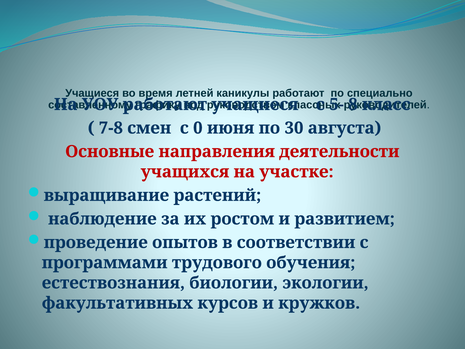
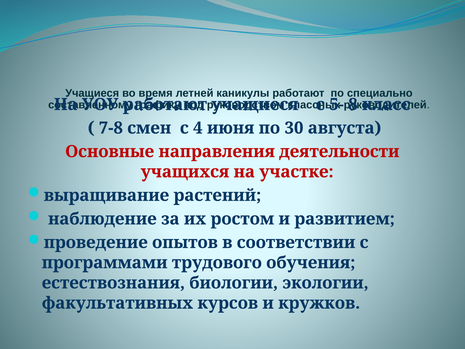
0: 0 -> 4
